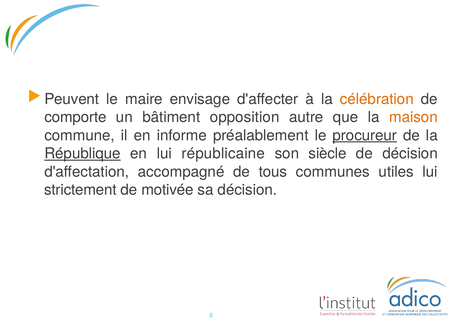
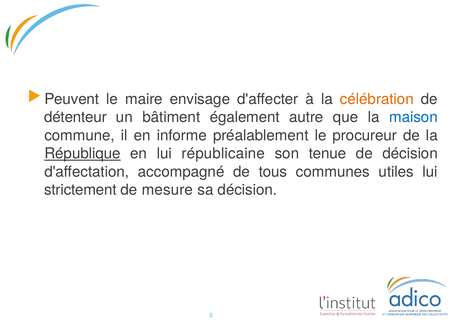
comporte: comporte -> détenteur
opposition: opposition -> également
maison colour: orange -> blue
procureur underline: present -> none
siècle: siècle -> tenue
motivée: motivée -> mesure
